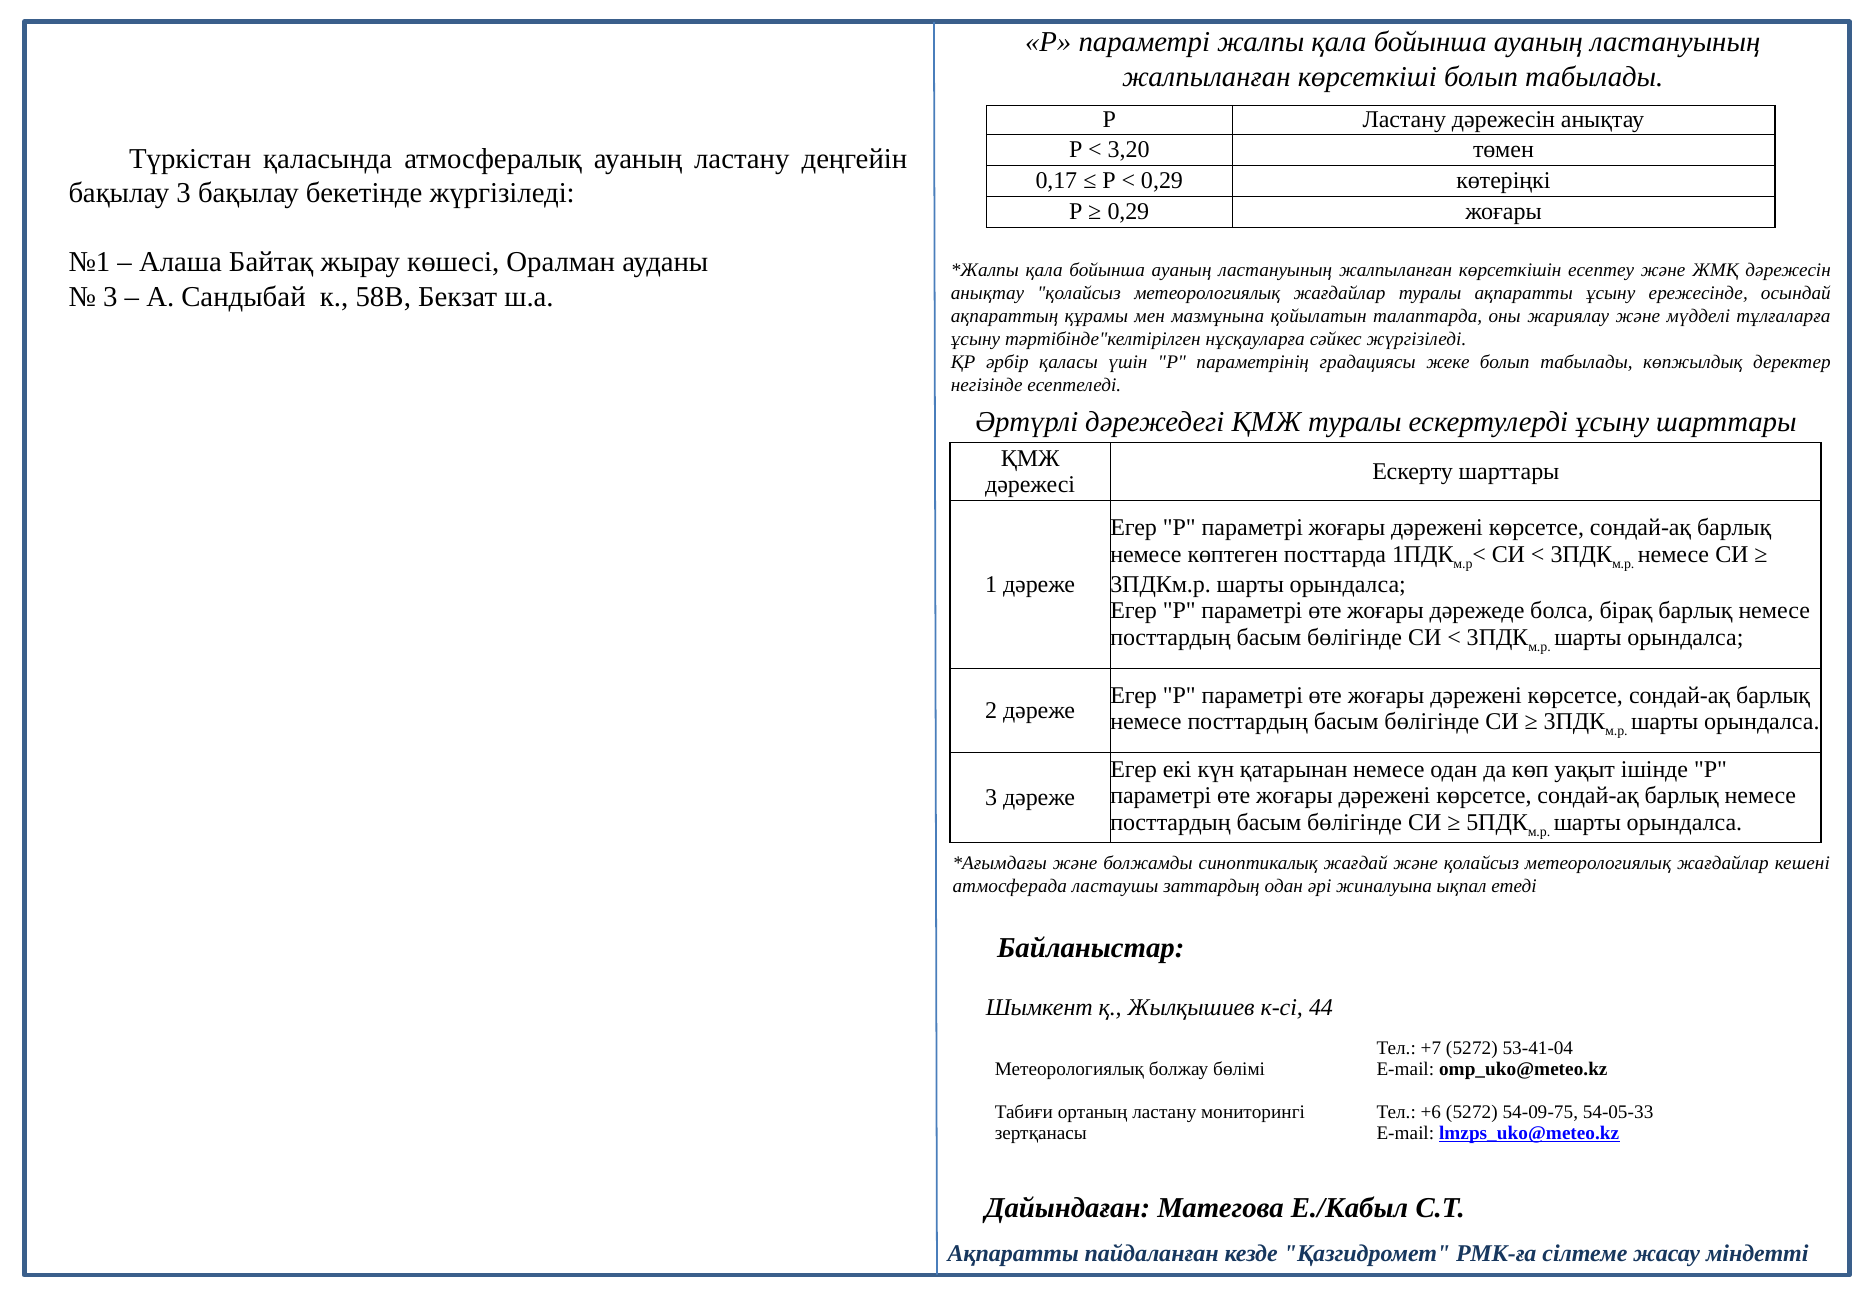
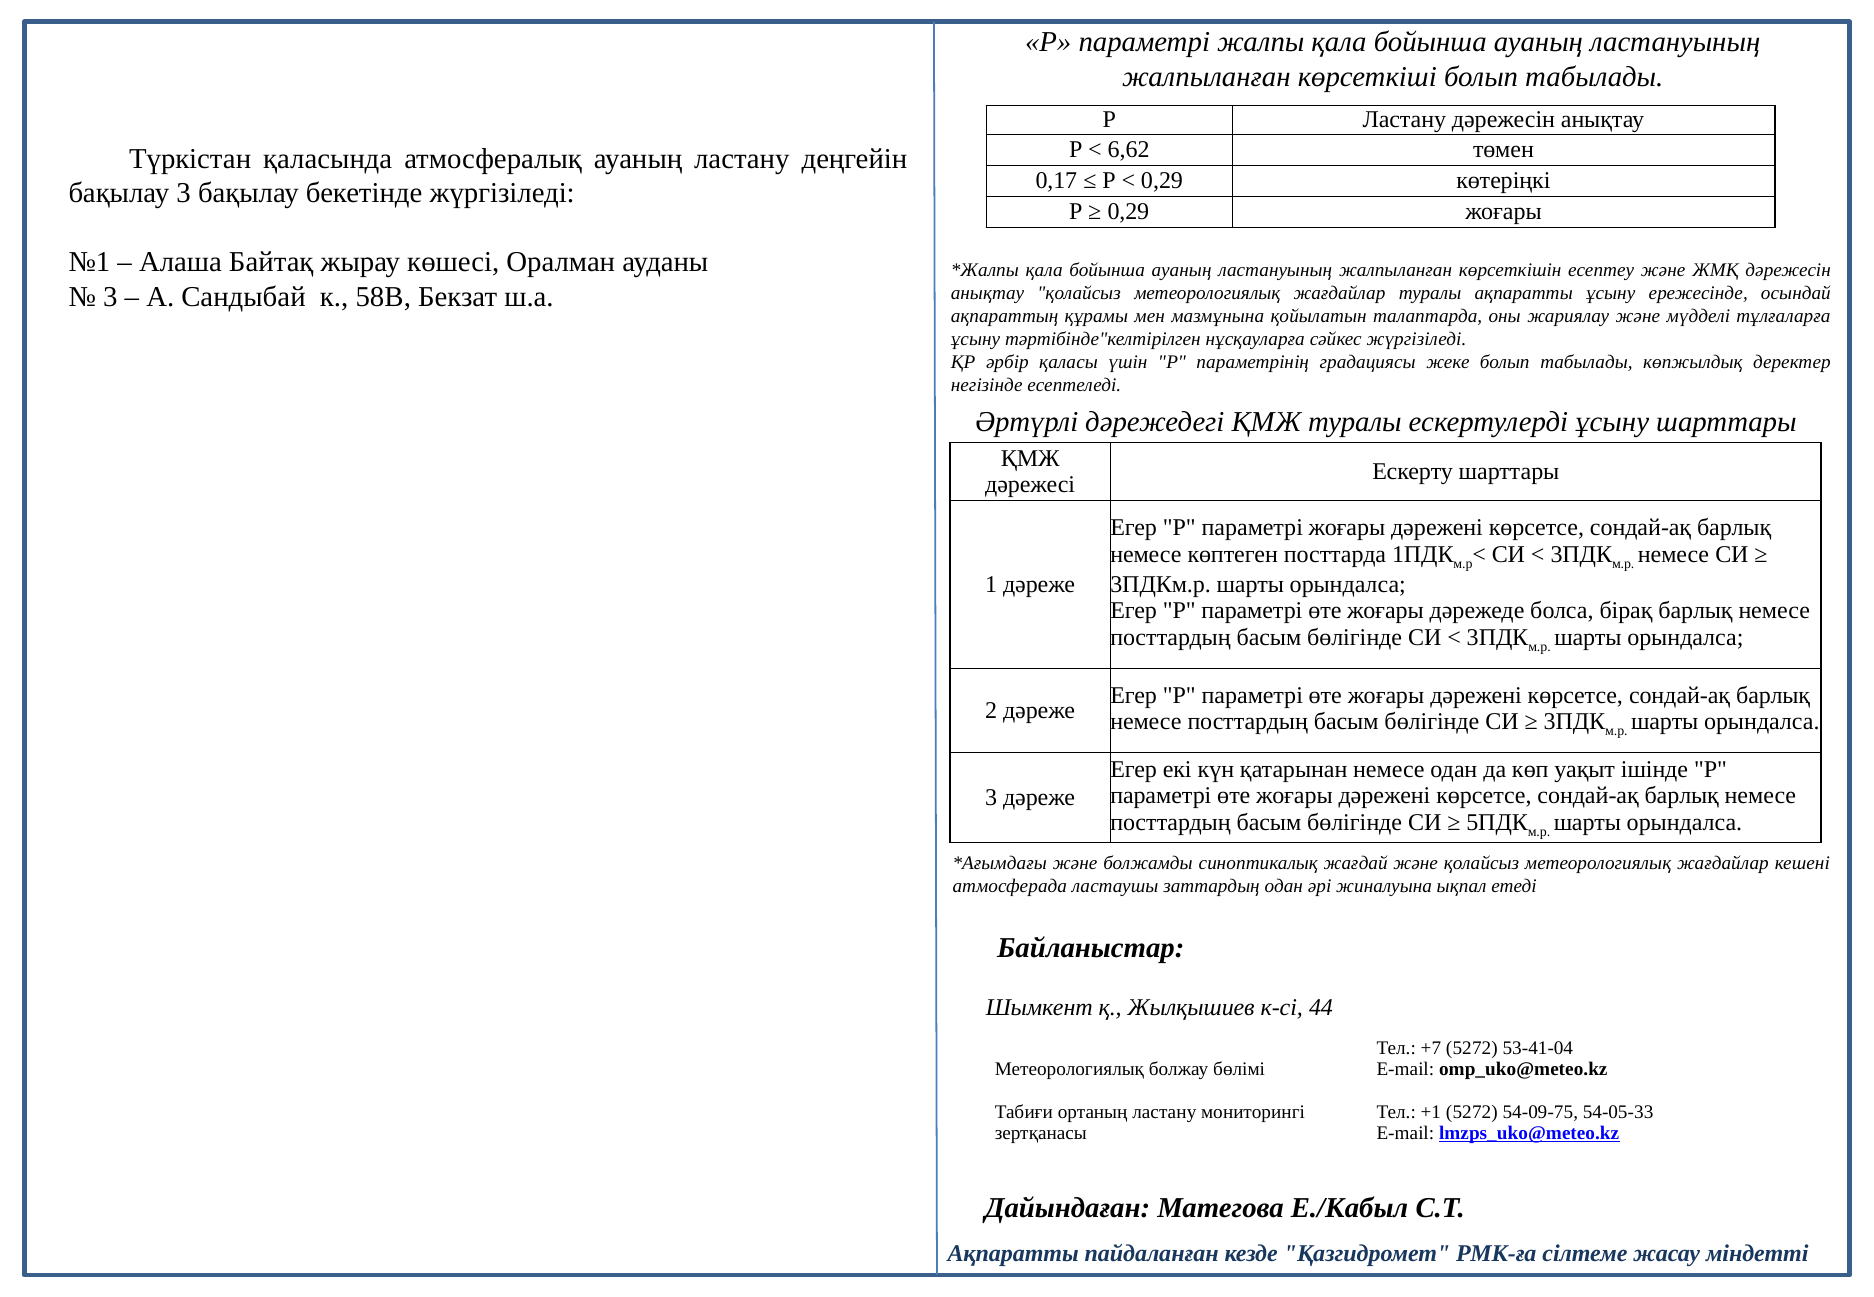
3,20: 3,20 -> 6,62
+6: +6 -> +1
